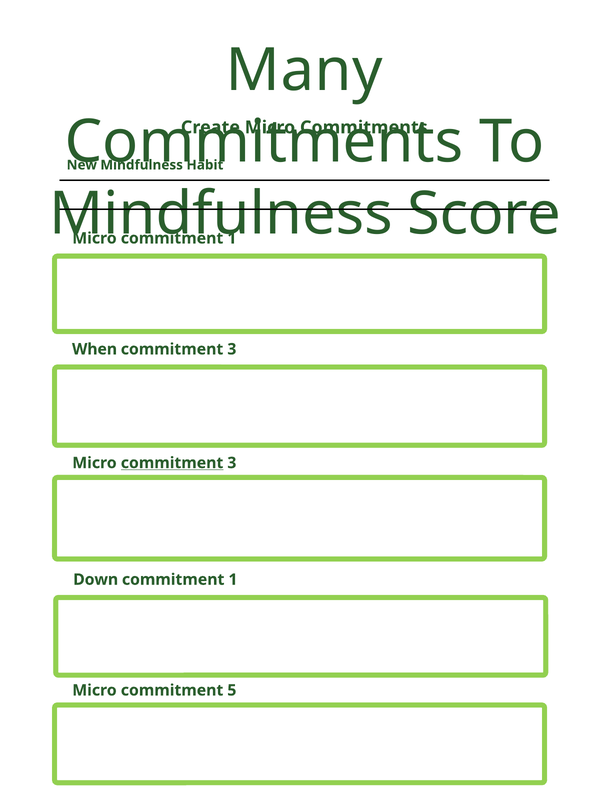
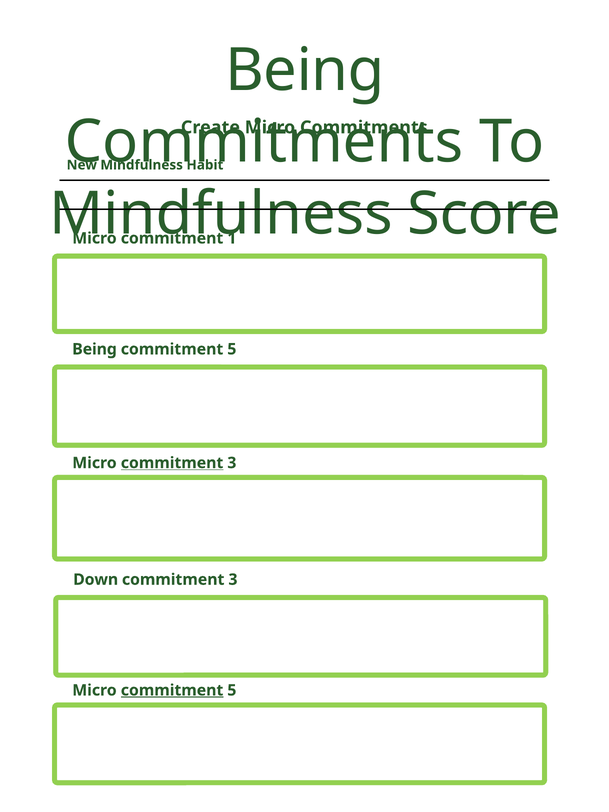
Many at (304, 70): Many -> Being
When at (95, 349): When -> Being
3 at (232, 349): 3 -> 5
1 at (233, 580): 1 -> 3
commitment at (172, 690) underline: none -> present
